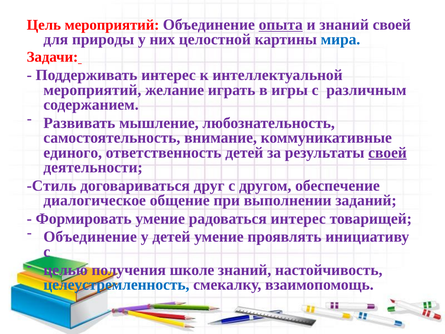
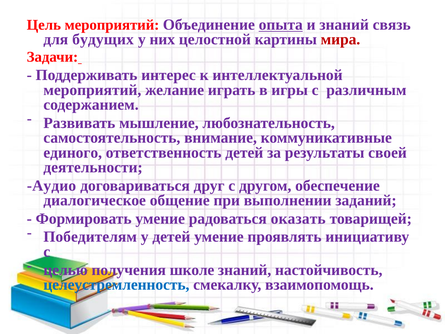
знаний своей: своей -> связь
природы: природы -> будущих
мира colour: blue -> red
своей at (388, 153) underline: present -> none
Стиль: Стиль -> Аудио
радоваться интерес: интерес -> оказать
Объединение at (90, 237): Объединение -> Победителям
